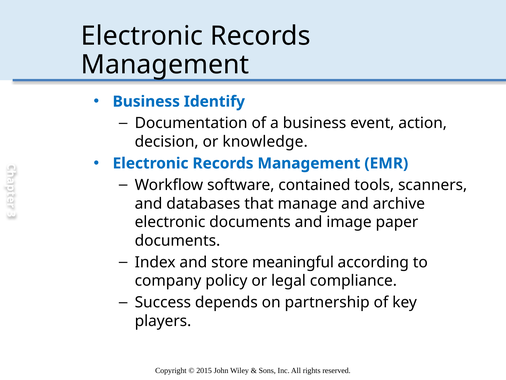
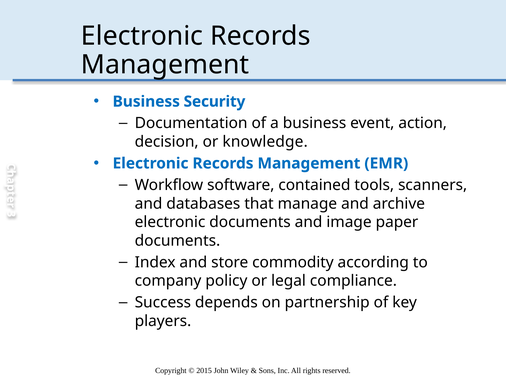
Identify: Identify -> Security
meaningful: meaningful -> commodity
